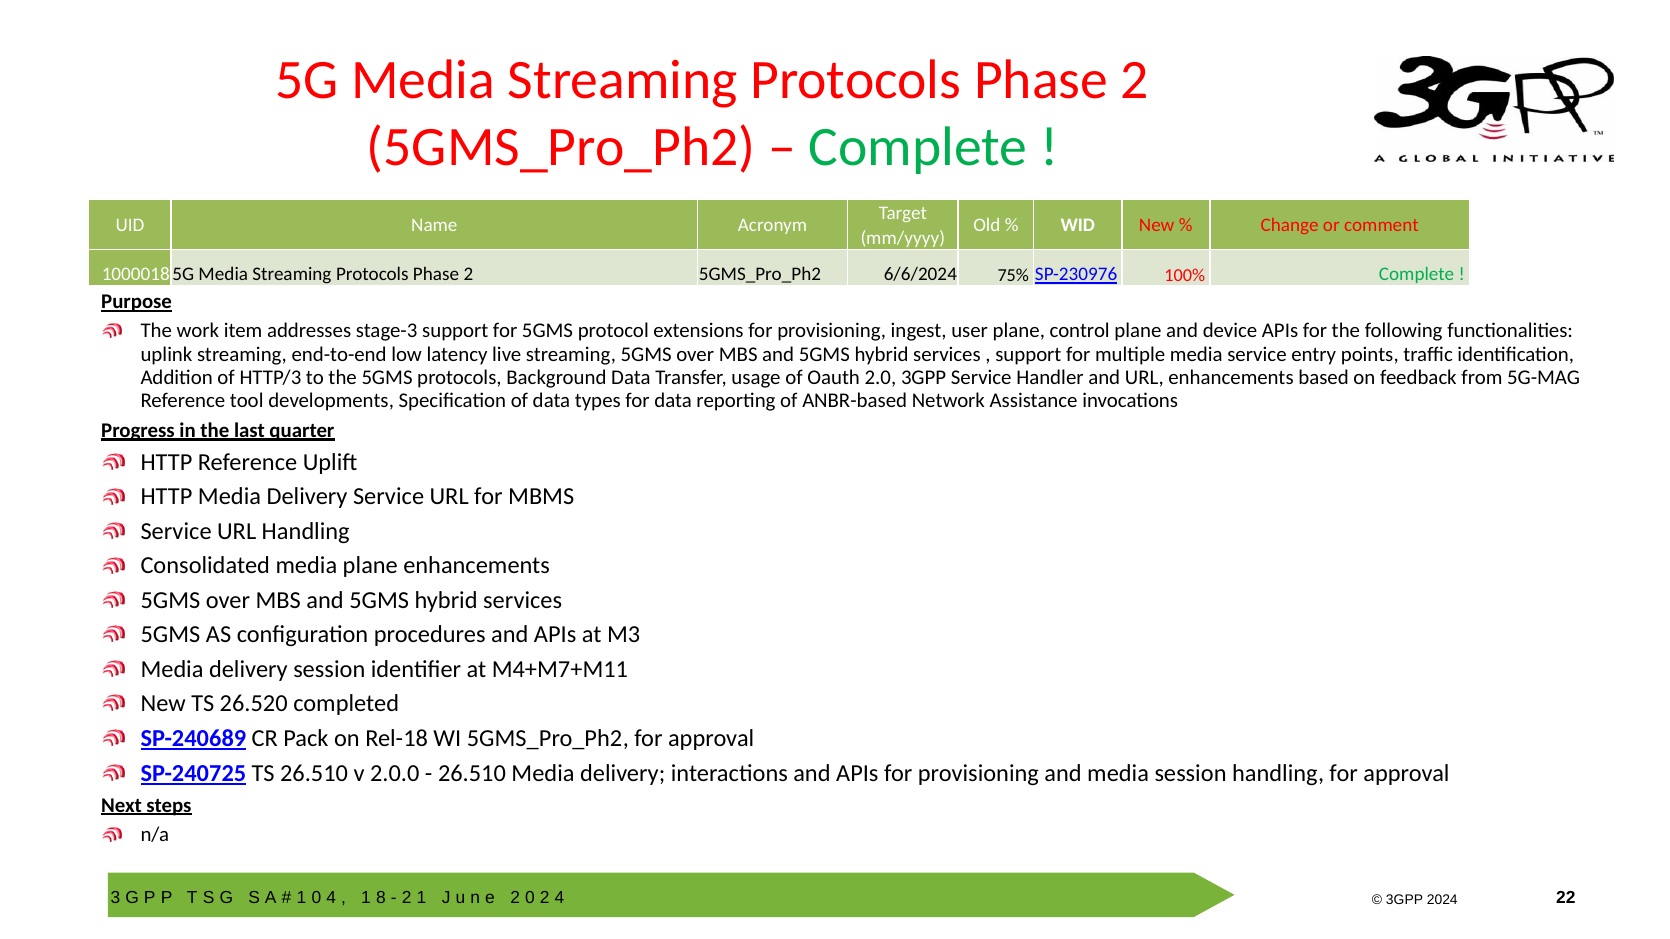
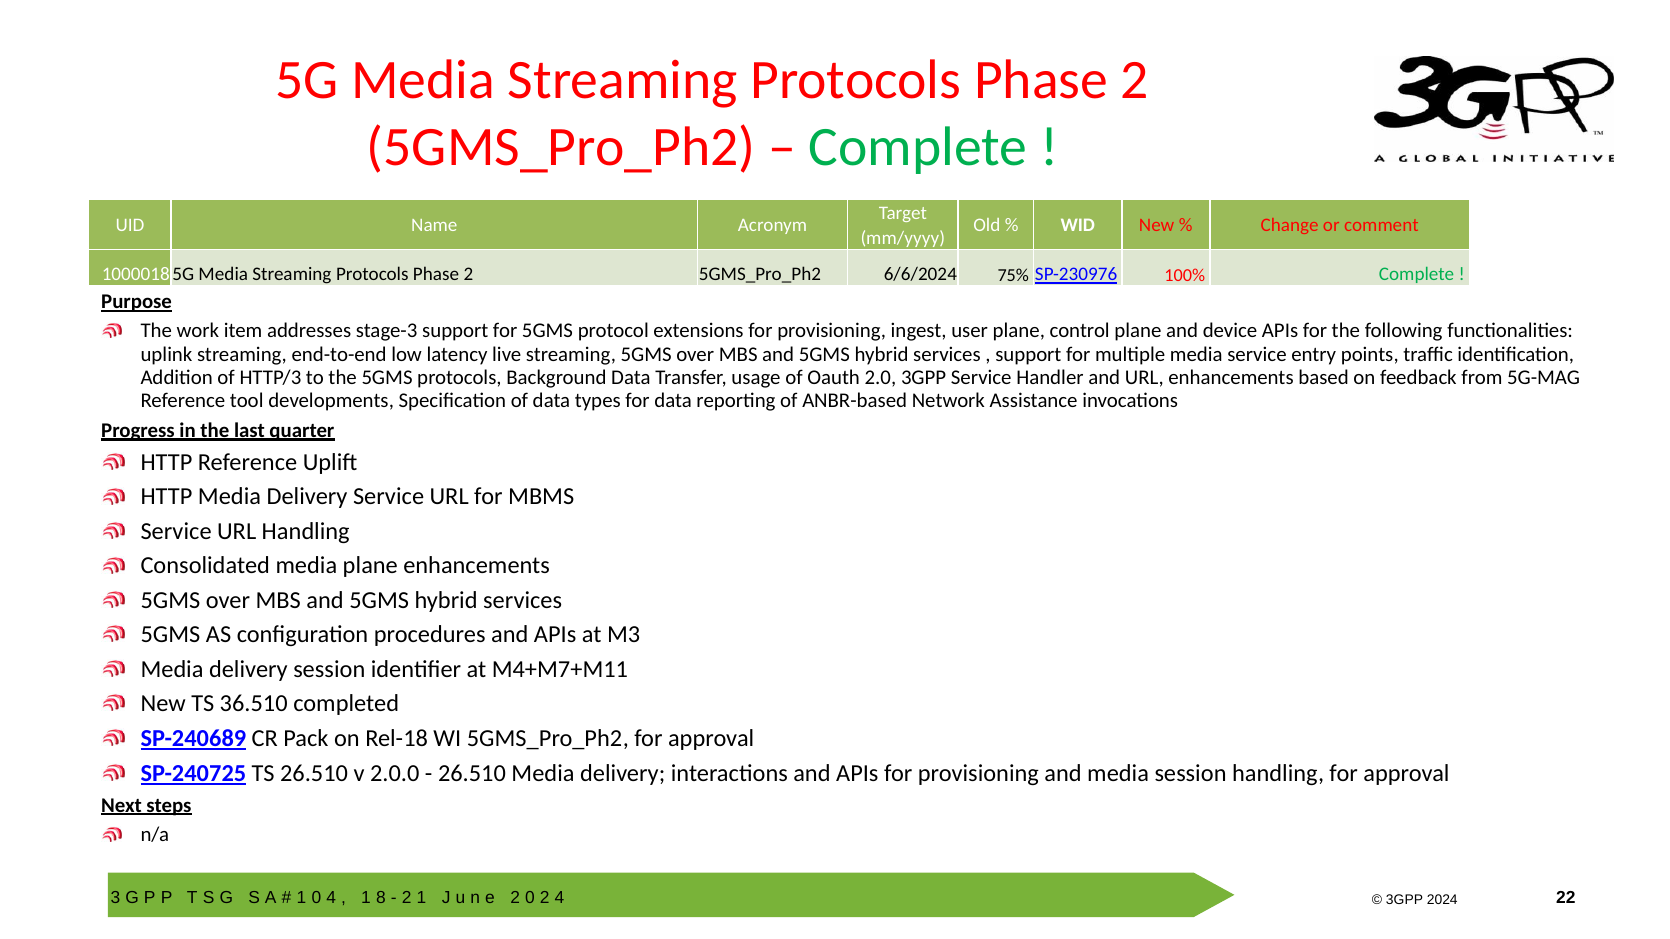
26.520: 26.520 -> 36.510
